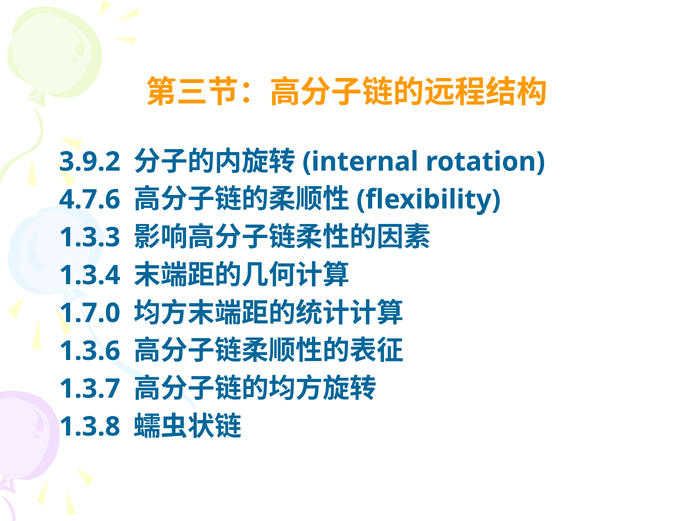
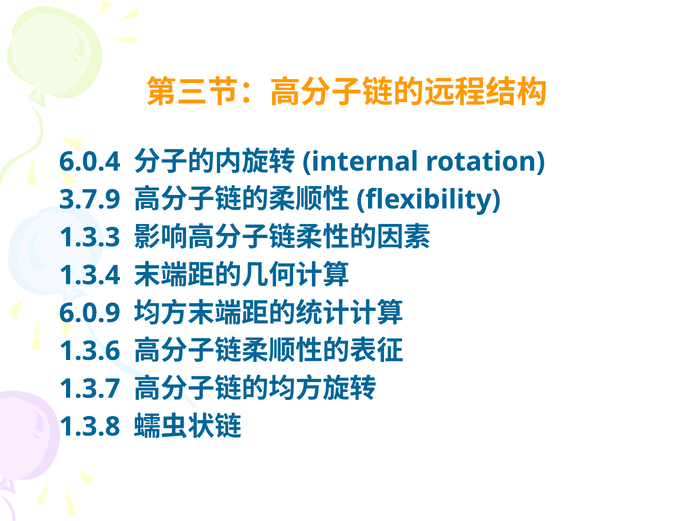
3.9.2: 3.9.2 -> 6.0.4
4.7.6: 4.7.6 -> 3.7.9
1.7.0: 1.7.0 -> 6.0.9
